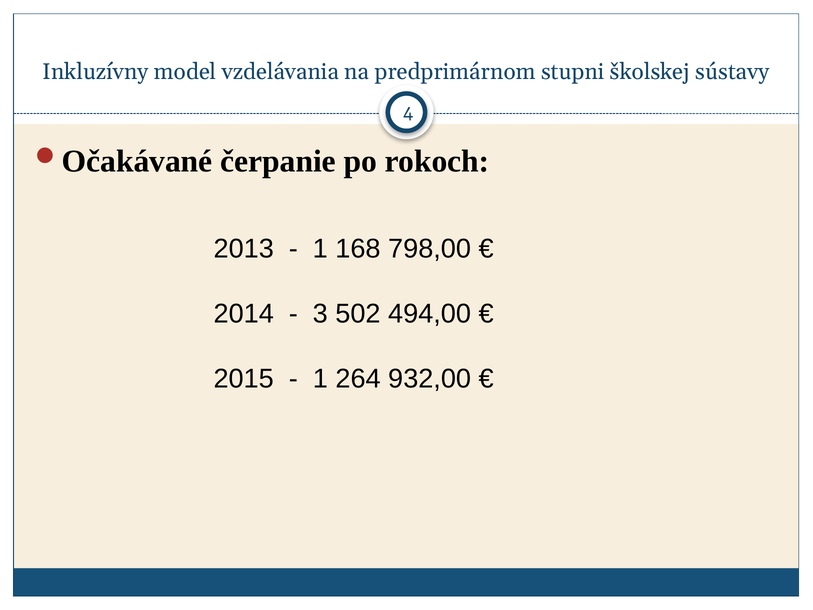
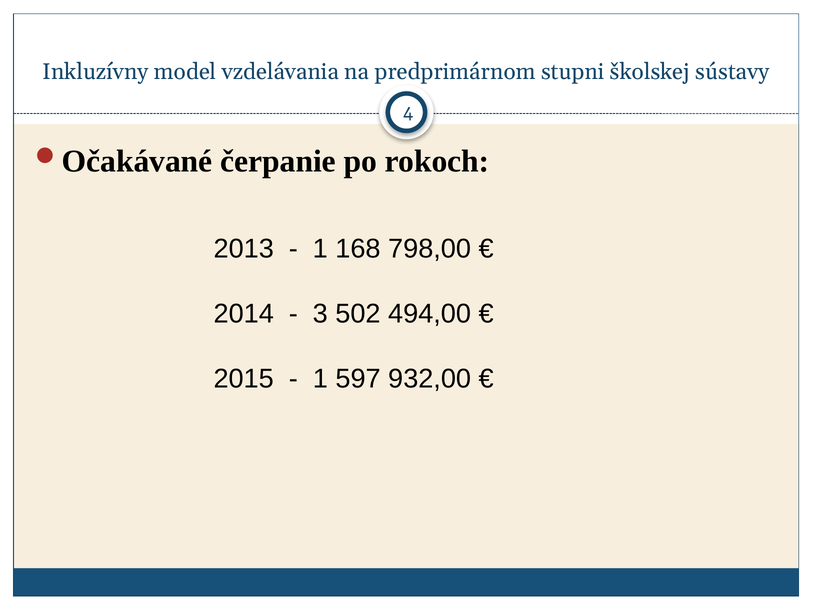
264: 264 -> 597
